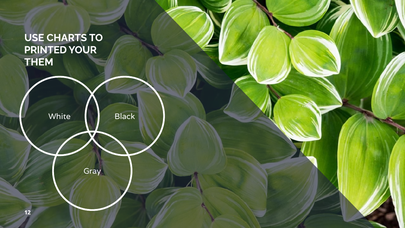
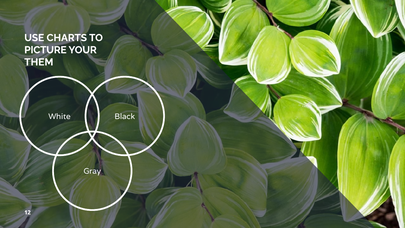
PRINTED: PRINTED -> PICTURE
